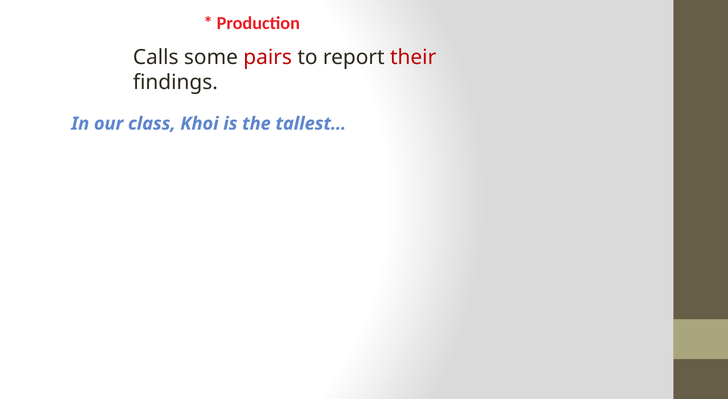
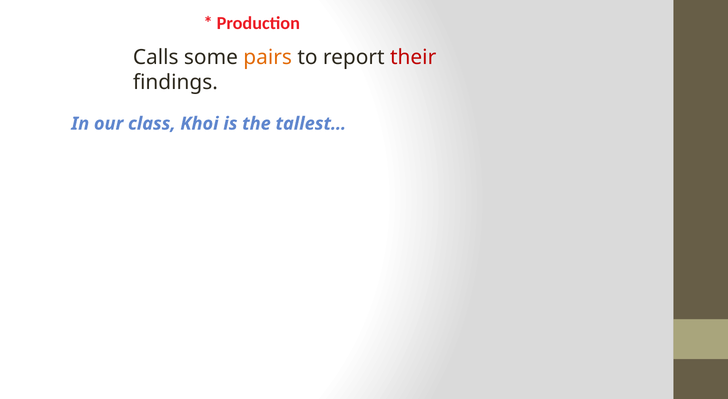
pairs colour: red -> orange
